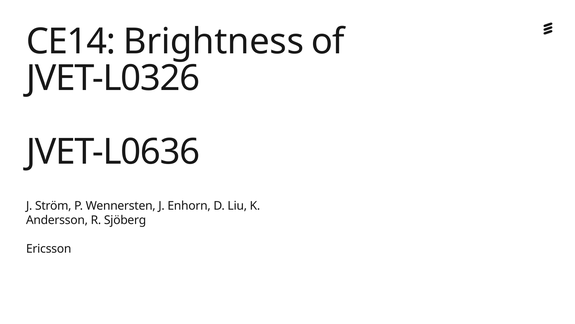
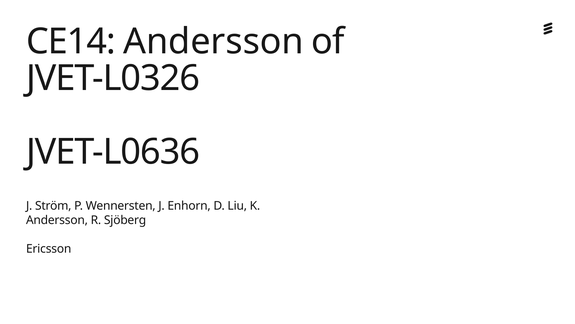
CE14 Brightness: Brightness -> Andersson
